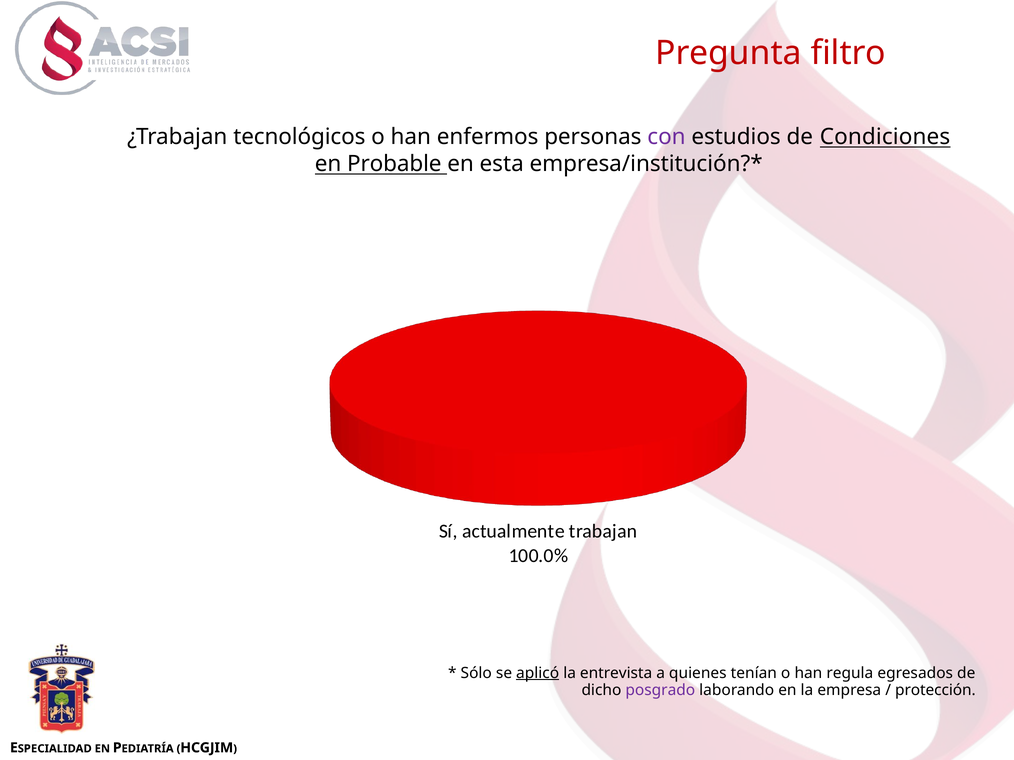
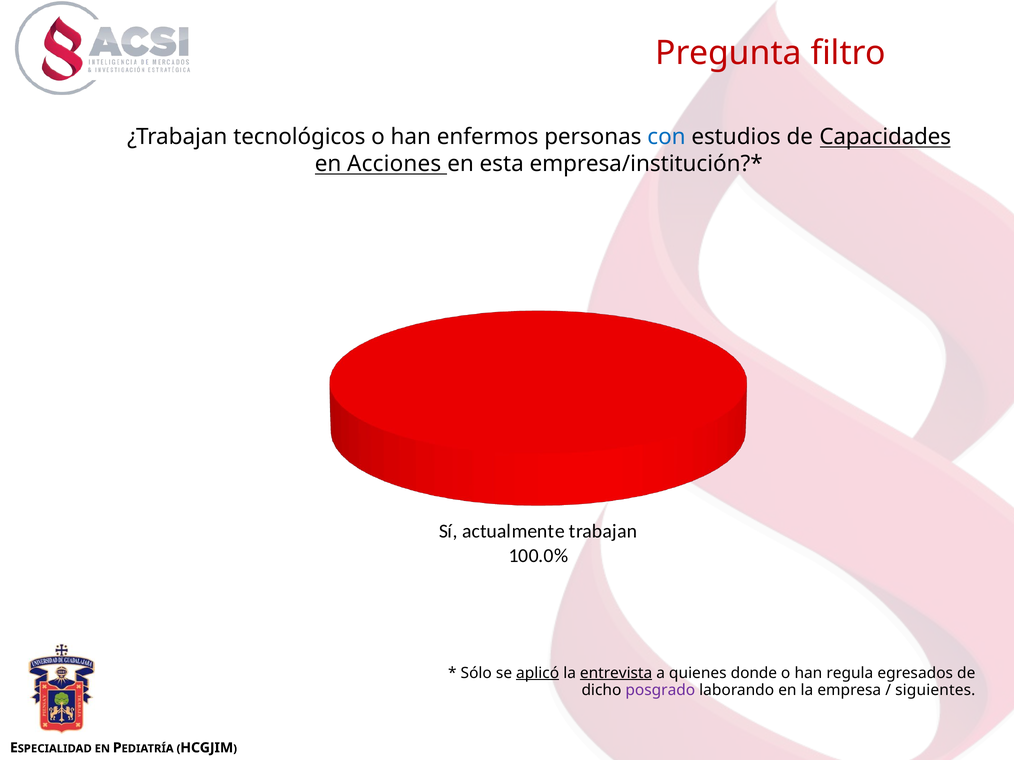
con colour: purple -> blue
Condiciones: Condiciones -> Capacidades
Probable: Probable -> Acciones
entrevista underline: none -> present
tenían: tenían -> donde
protección: protección -> siguientes
